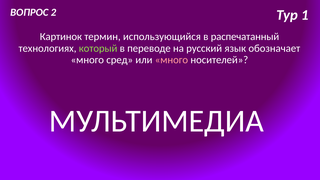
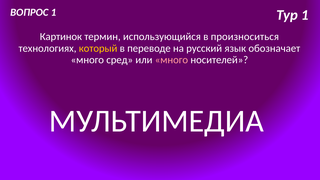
ВОПРОС 2: 2 -> 1
распечатанный: распечатанный -> произноситься
который colour: light green -> yellow
